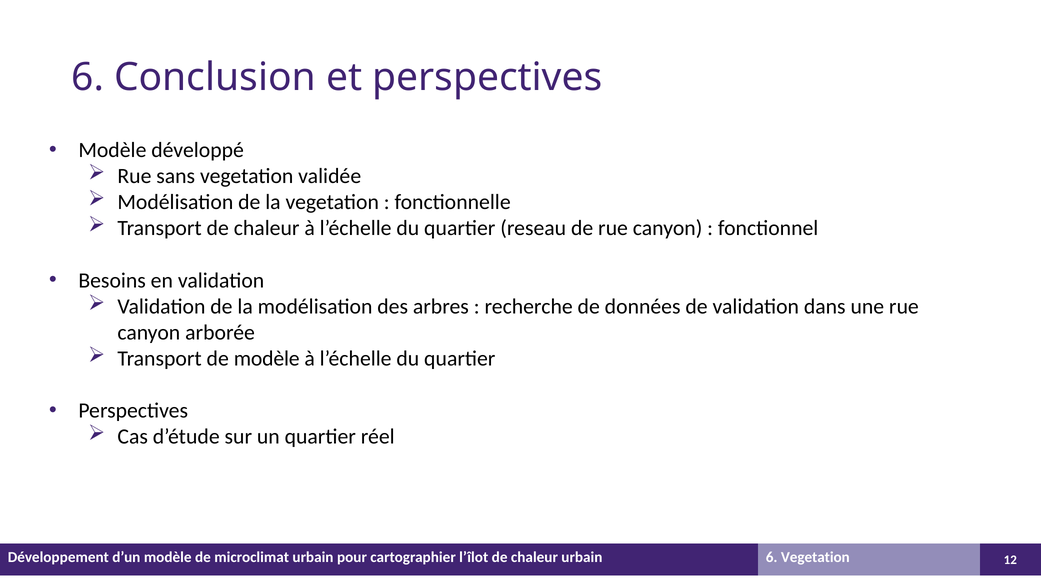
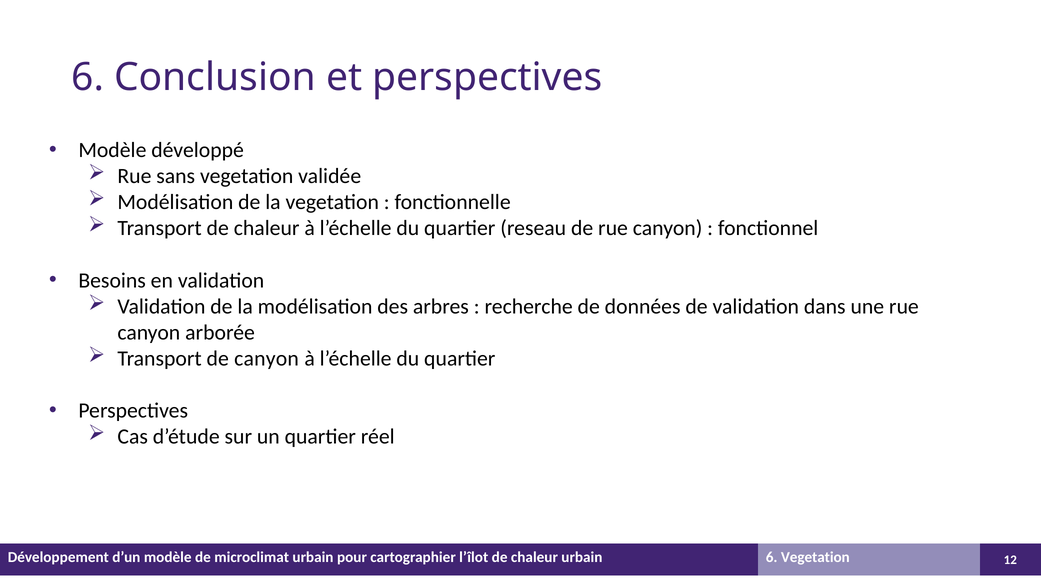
de modèle: modèle -> canyon
